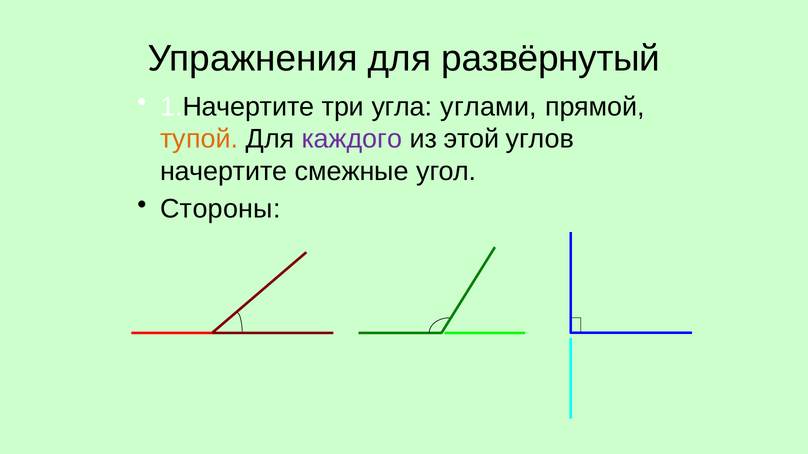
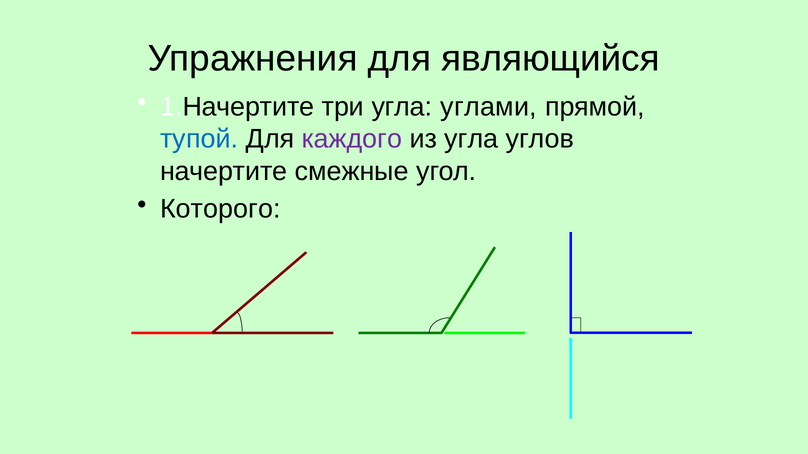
развёрнутый: развёрнутый -> являющийся
тупой colour: orange -> blue
из этой: этой -> угла
Стороны: Стороны -> Которого
